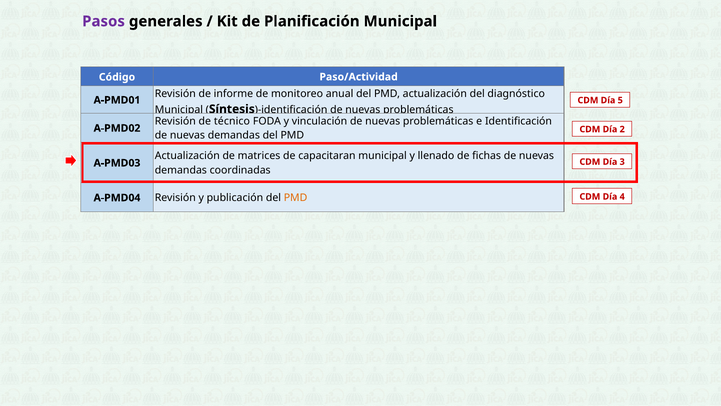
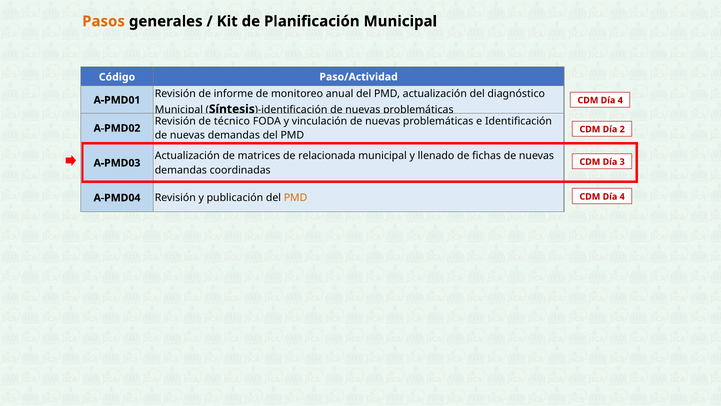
Pasos colour: purple -> orange
5 at (620, 100): 5 -> 4
capacitaran: capacitaran -> relacionada
